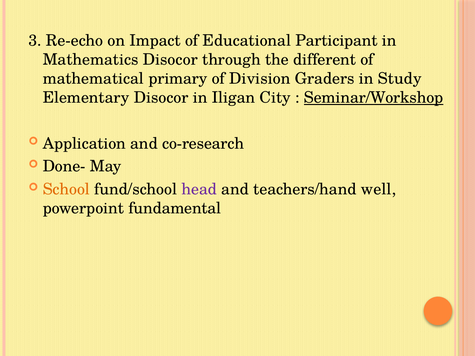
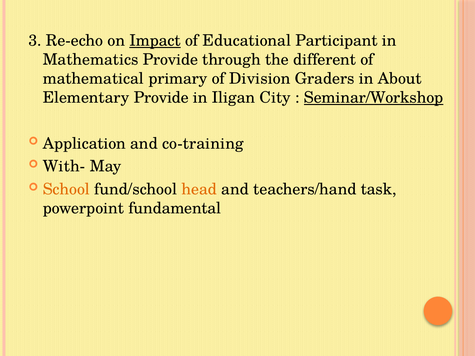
Impact underline: none -> present
Mathematics Disocor: Disocor -> Provide
Study: Study -> About
Elementary Disocor: Disocor -> Provide
co-research: co-research -> co-training
Done-: Done- -> With-
head colour: purple -> orange
well: well -> task
